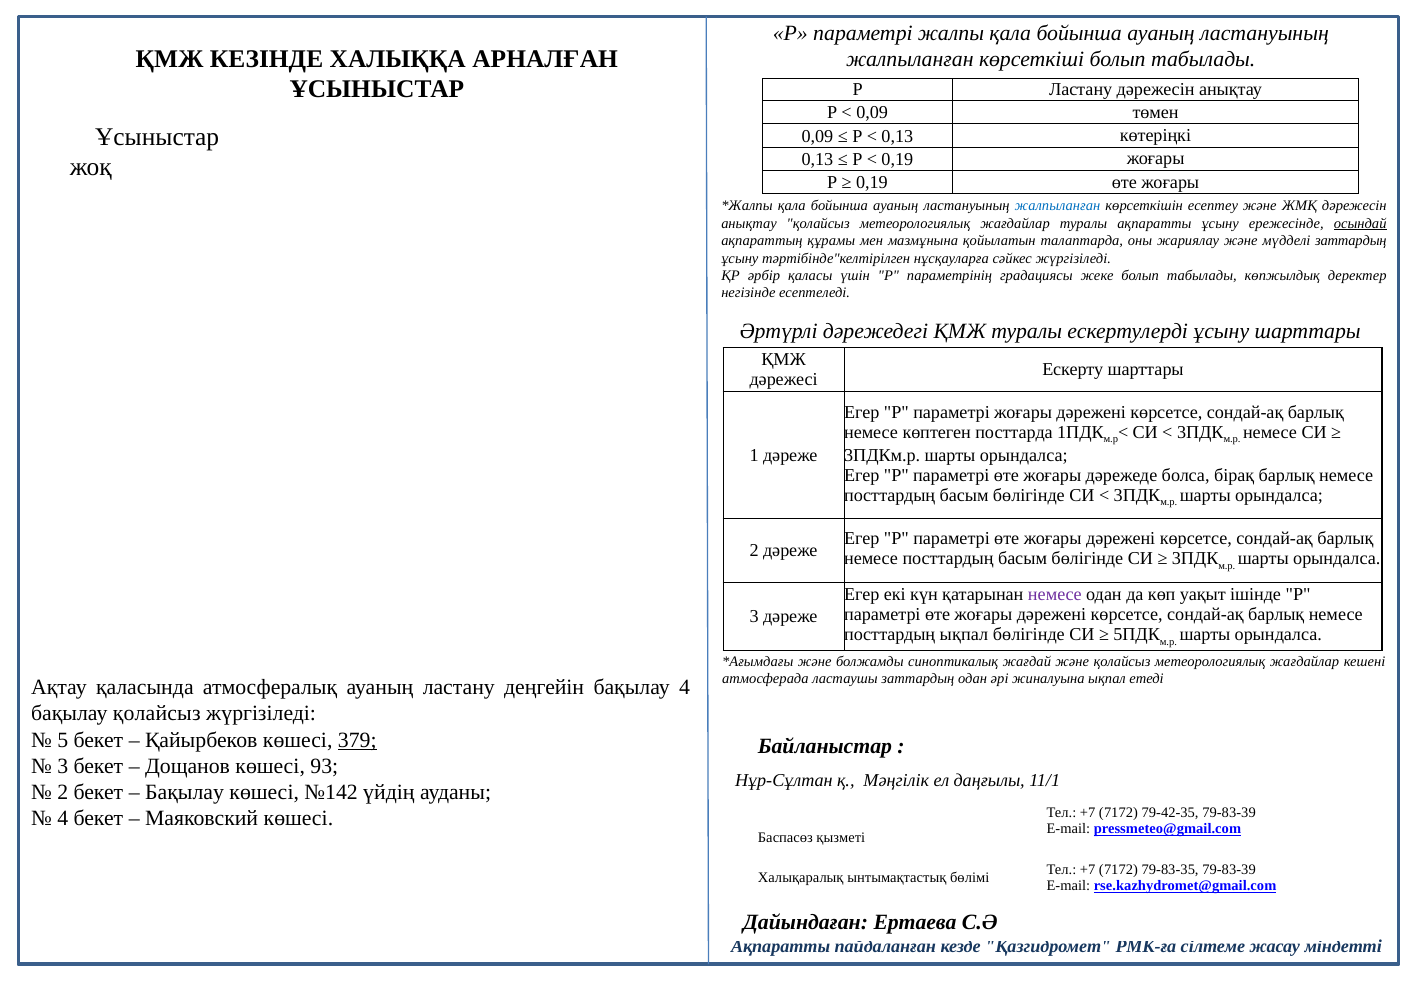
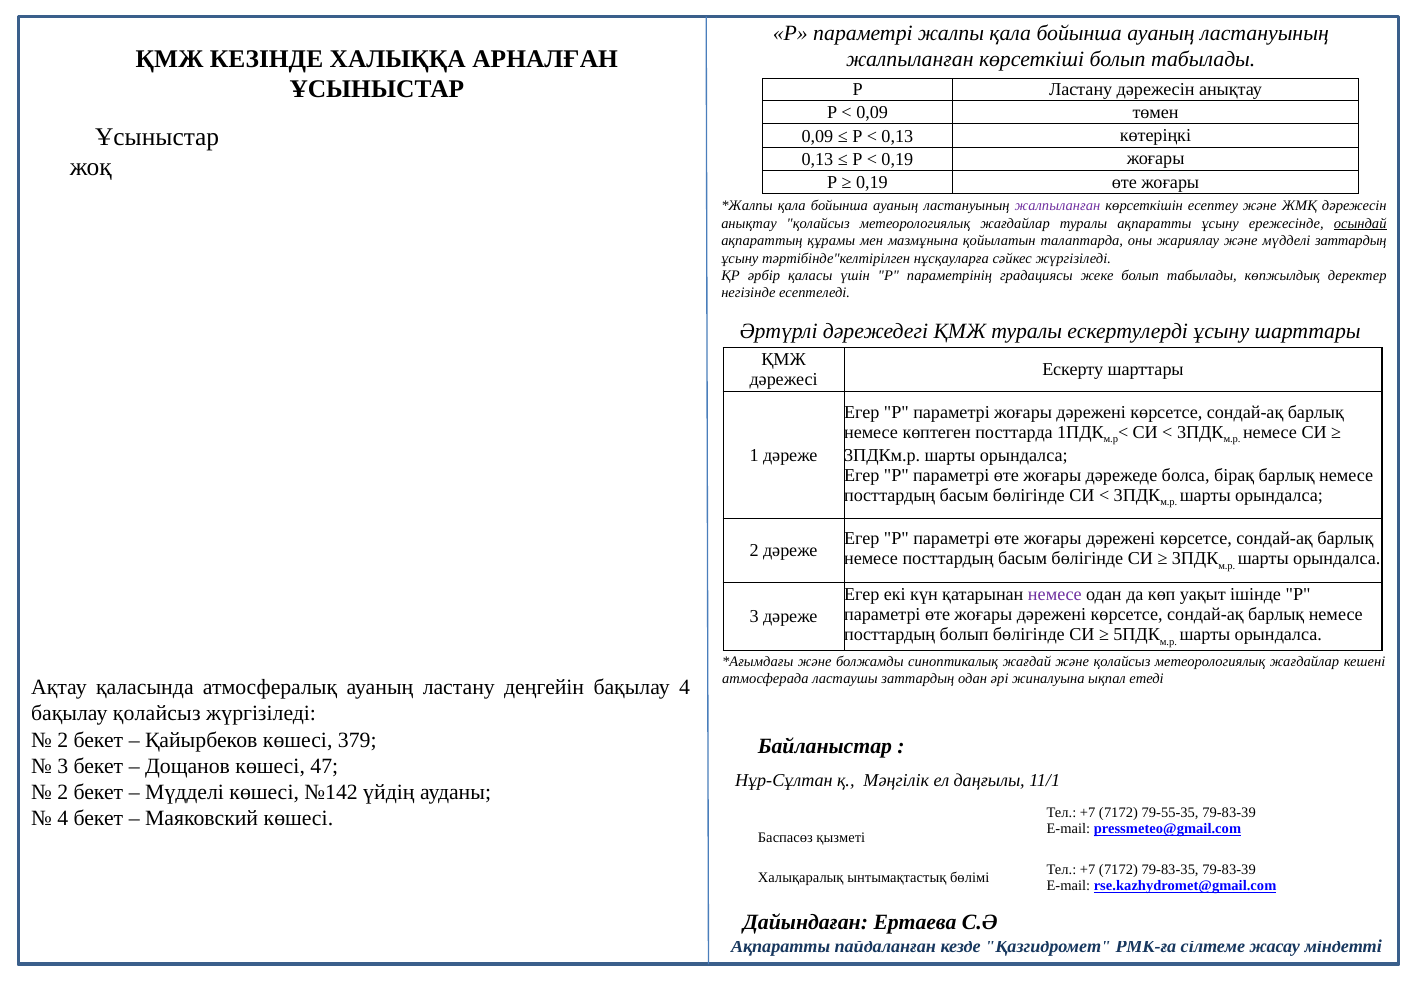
жалпыланған at (1057, 206) colour: blue -> purple
посттардың ықпал: ықпал -> болып
5 at (63, 740): 5 -> 2
379 underline: present -> none
93: 93 -> 47
Бақылау at (185, 792): Бақылау -> Мүдделі
79-42-35: 79-42-35 -> 79-55-35
